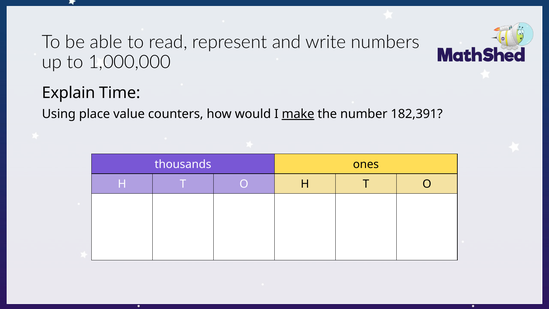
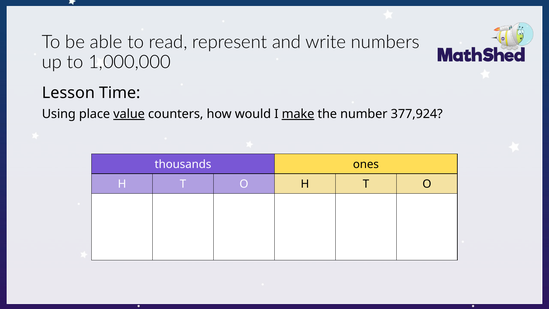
Explain: Explain -> Lesson
value underline: none -> present
182,391: 182,391 -> 377,924
